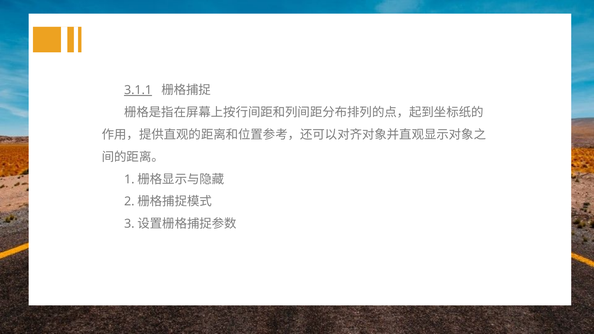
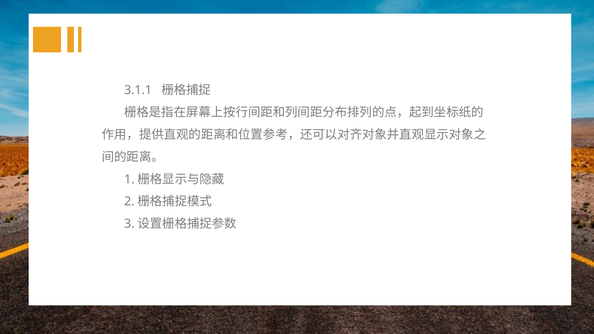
3.1.1 underline: present -> none
